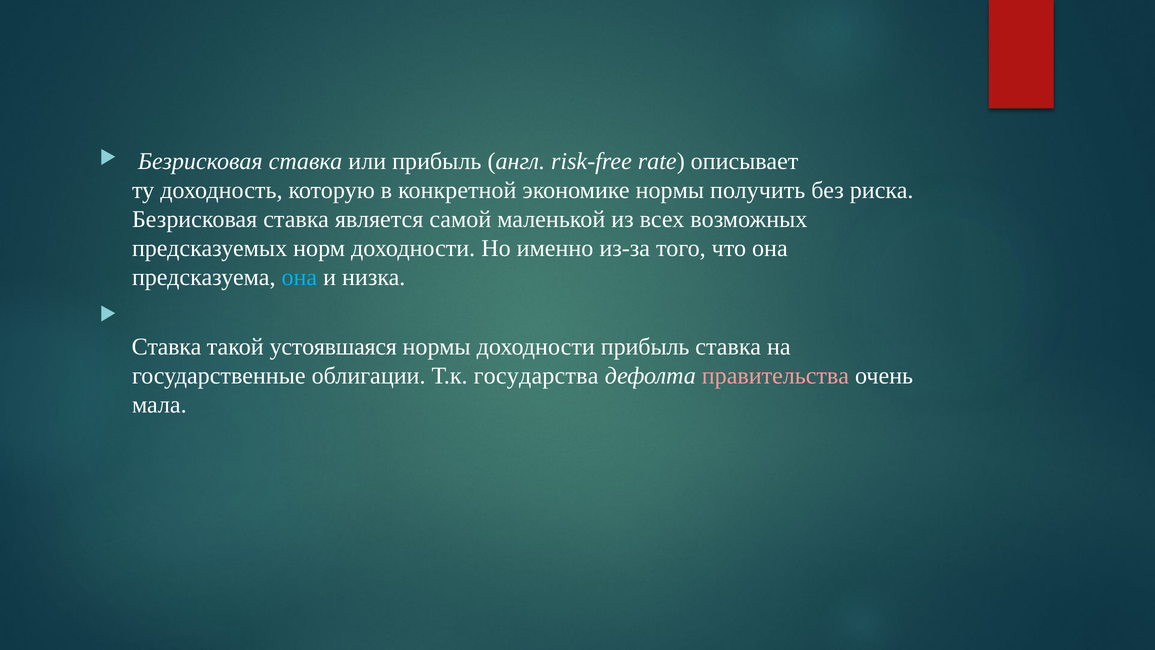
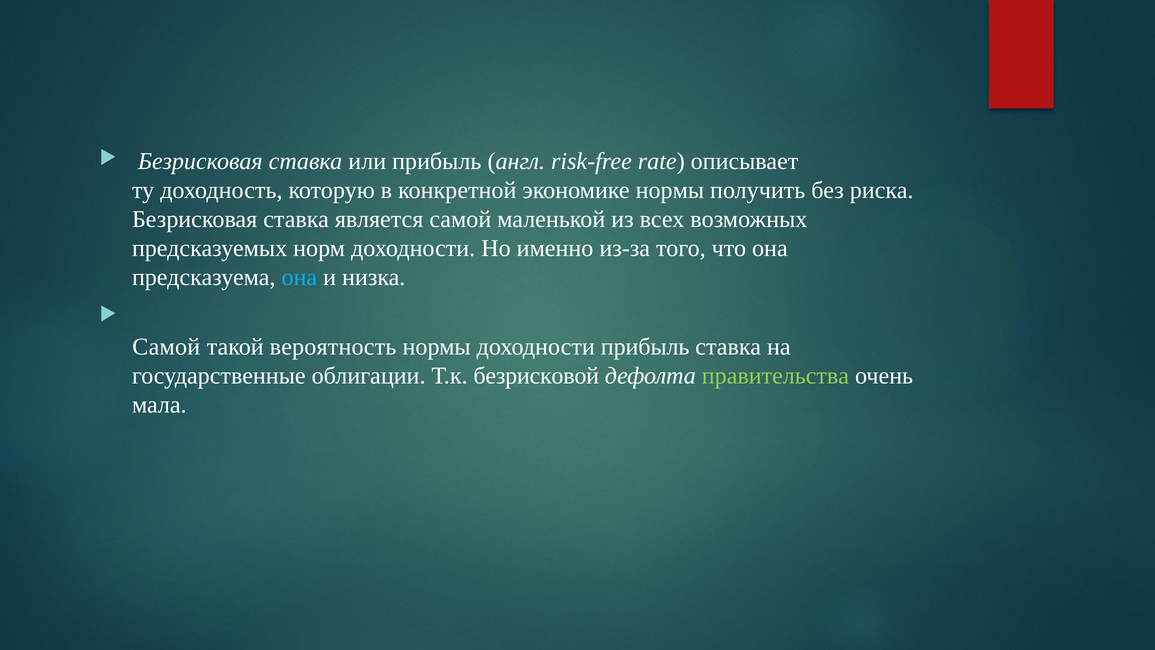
Ставка at (167, 347): Ставка -> Самой
устоявшаяся: устоявшаяся -> вероятность
государства: государства -> безрисковой
правительства colour: pink -> light green
